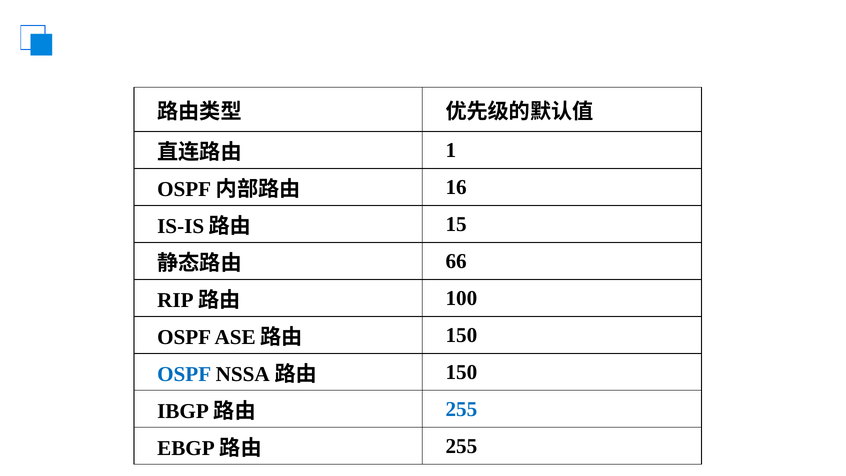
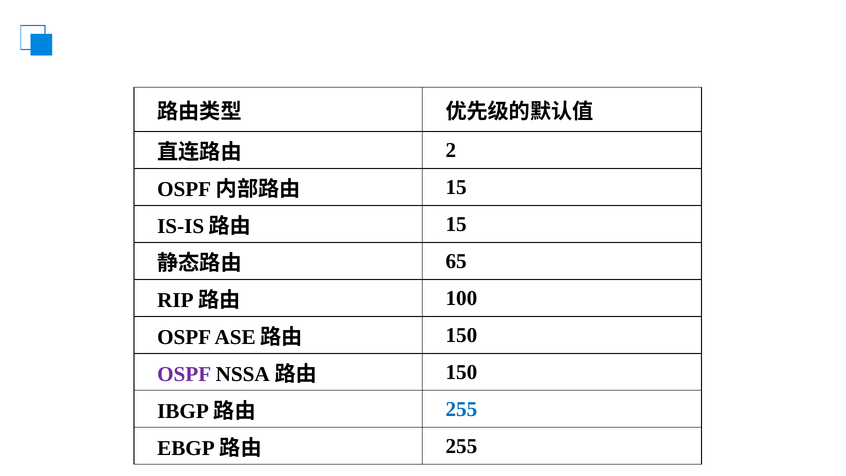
1: 1 -> 2
16 at (456, 187): 16 -> 15
66: 66 -> 65
OSPF at (184, 374) colour: blue -> purple
